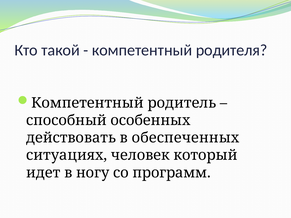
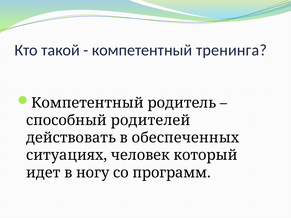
родителя: родителя -> тренинга
особенных: особенных -> родителей
